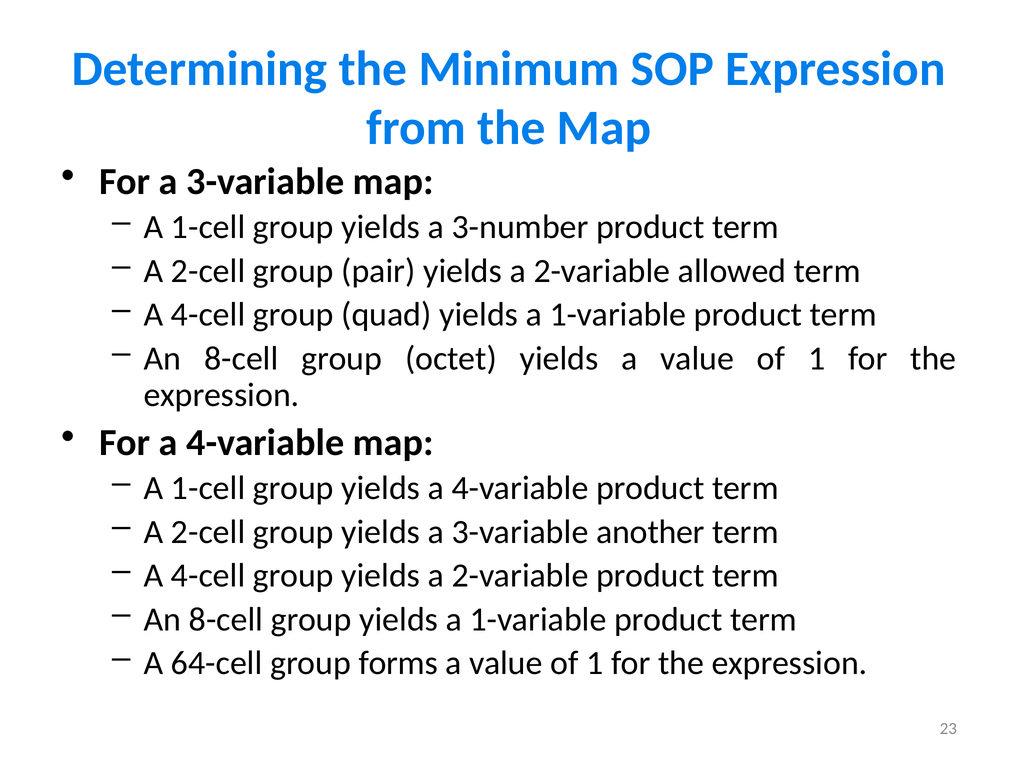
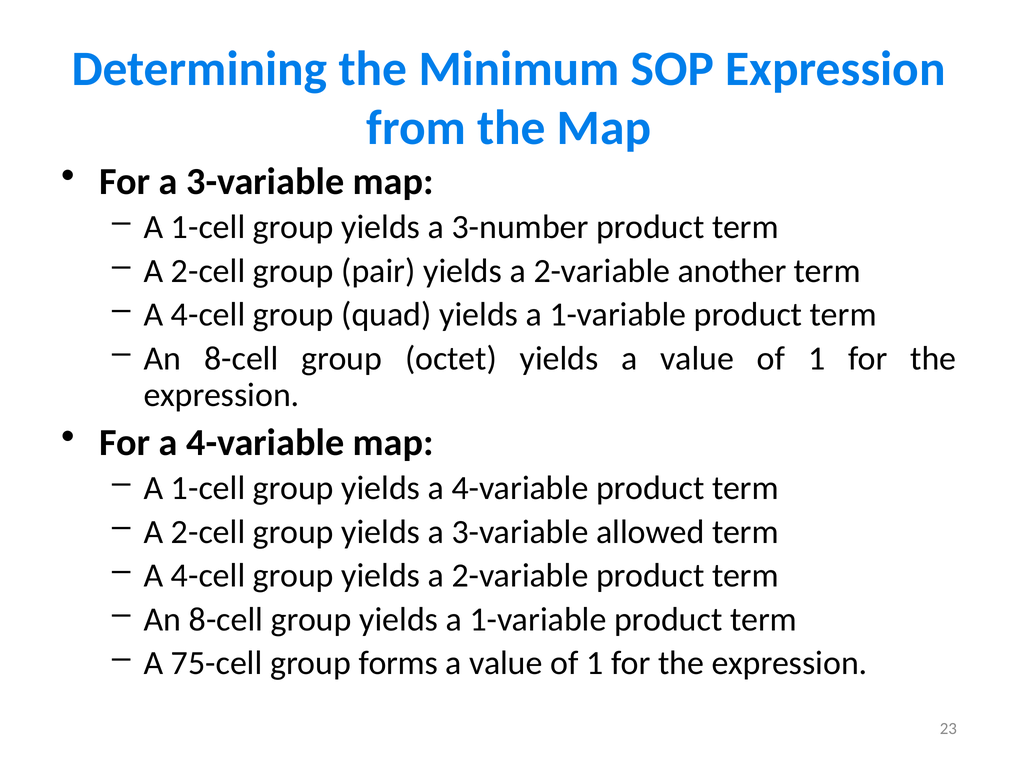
allowed: allowed -> another
another: another -> allowed
64-cell: 64-cell -> 75-cell
